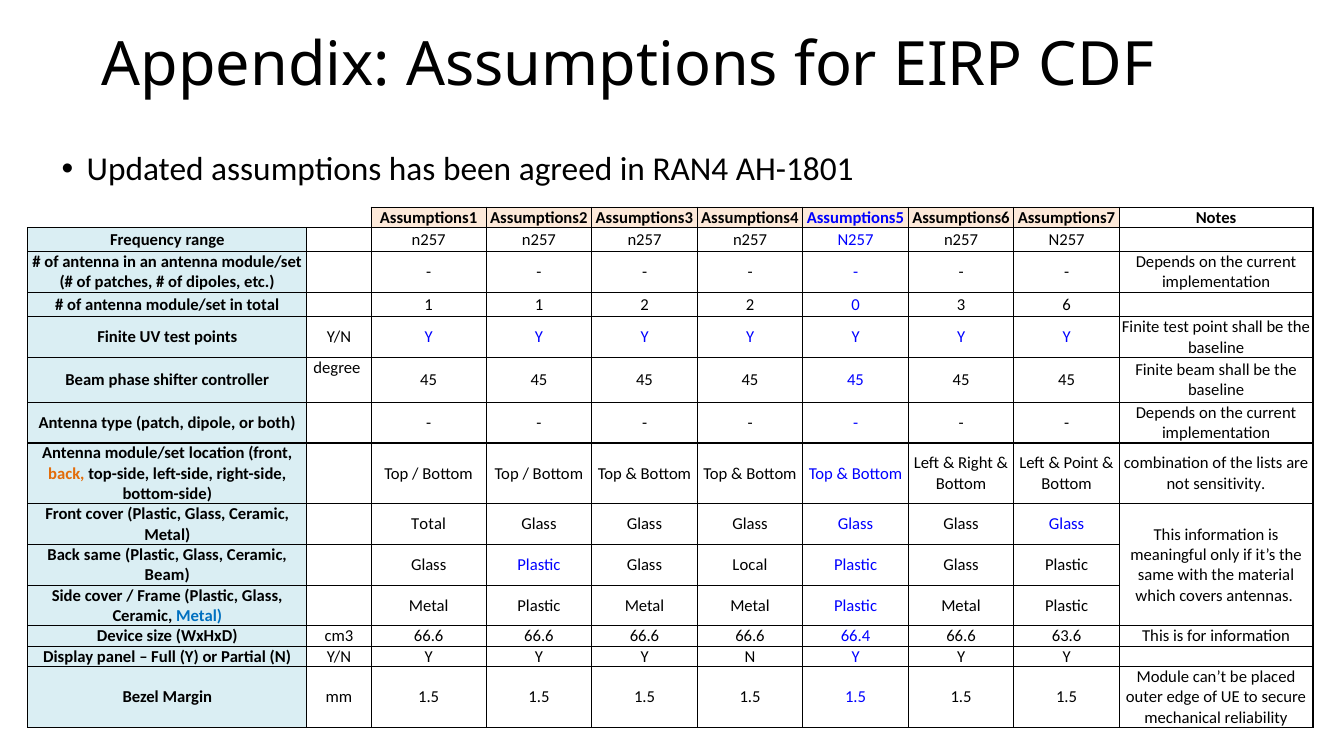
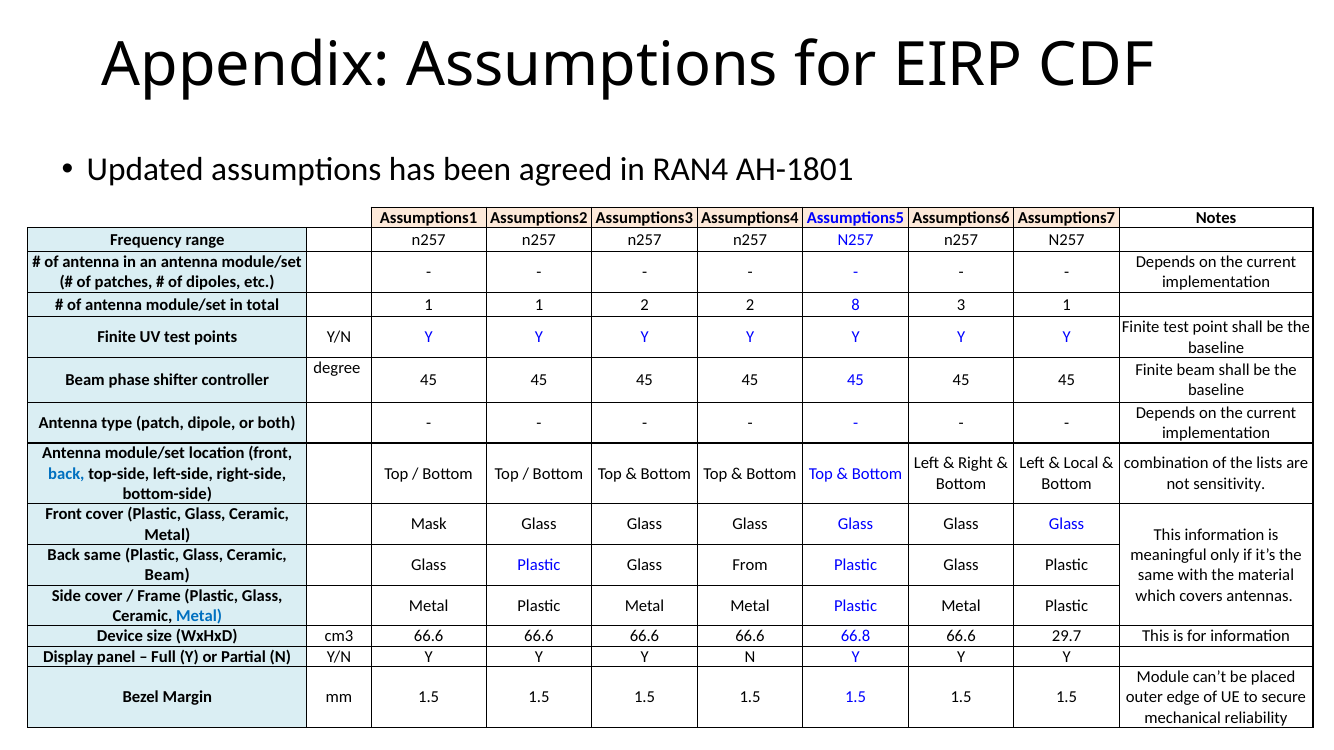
0: 0 -> 8
3 6: 6 -> 1
Point at (1081, 464): Point -> Local
back at (66, 474) colour: orange -> blue
Total at (429, 525): Total -> Mask
Local: Local -> From
66.4: 66.4 -> 66.8
63.6: 63.6 -> 29.7
